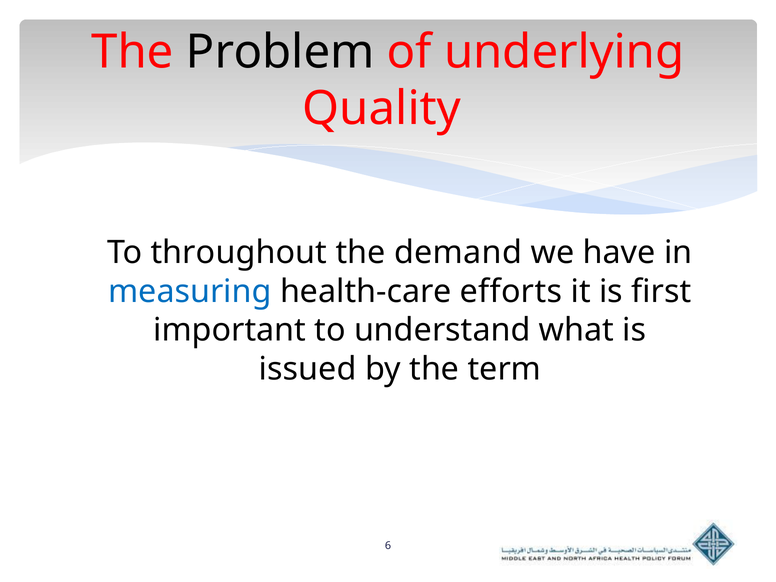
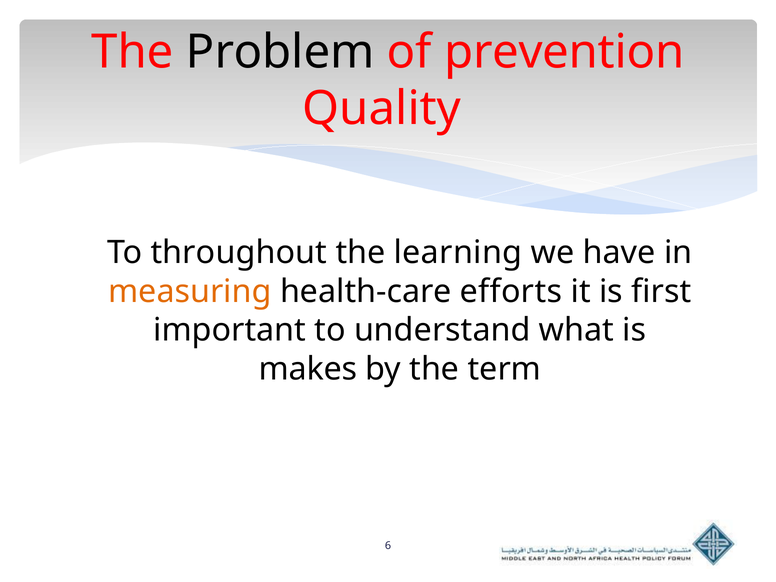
underlying: underlying -> prevention
demand: demand -> learning
measuring colour: blue -> orange
issued: issued -> makes
